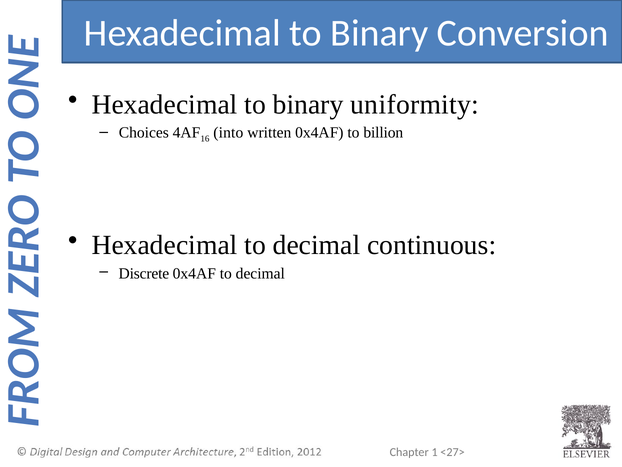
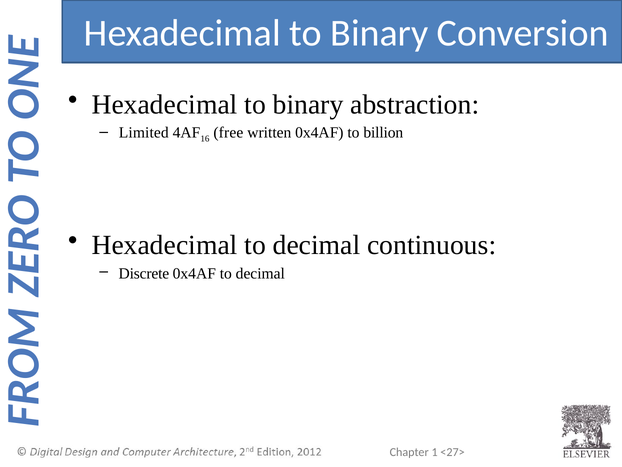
uniformity: uniformity -> abstraction
Choices: Choices -> Limited
into: into -> free
